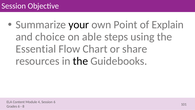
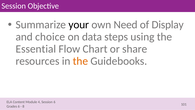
Point: Point -> Need
Explain: Explain -> Display
able: able -> data
the at (80, 61) colour: black -> orange
